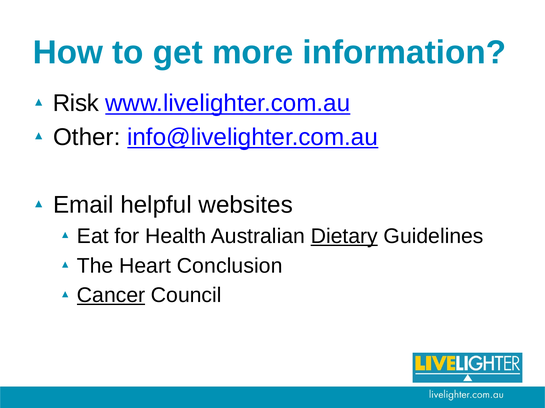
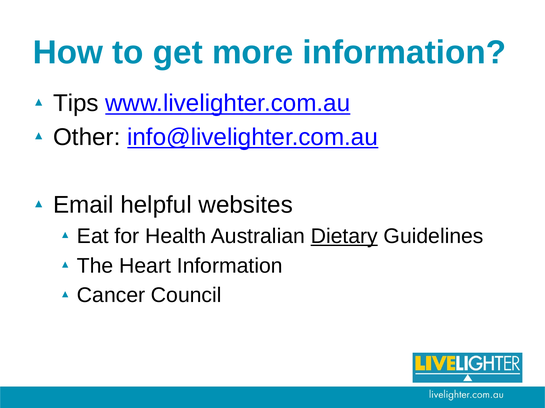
Risk: Risk -> Tips
Heart Conclusion: Conclusion -> Information
Cancer underline: present -> none
